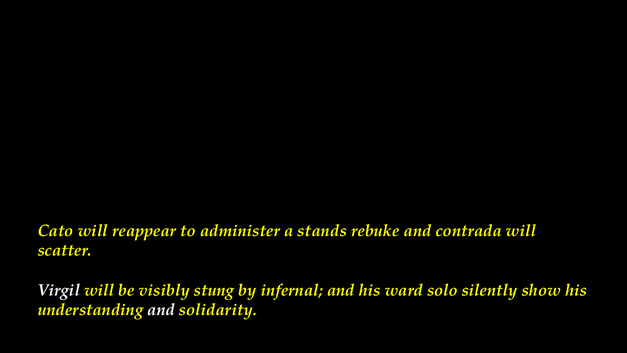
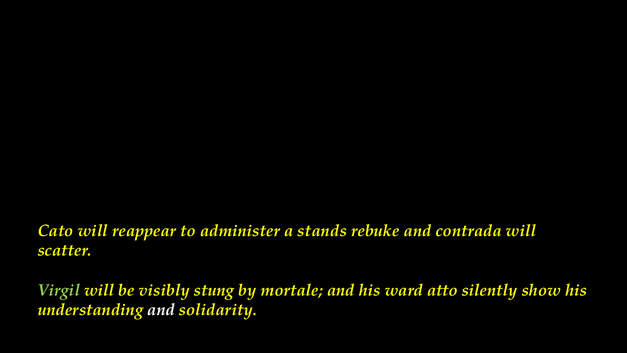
Virgil colour: white -> light green
infernal: infernal -> mortale
solo: solo -> atto
